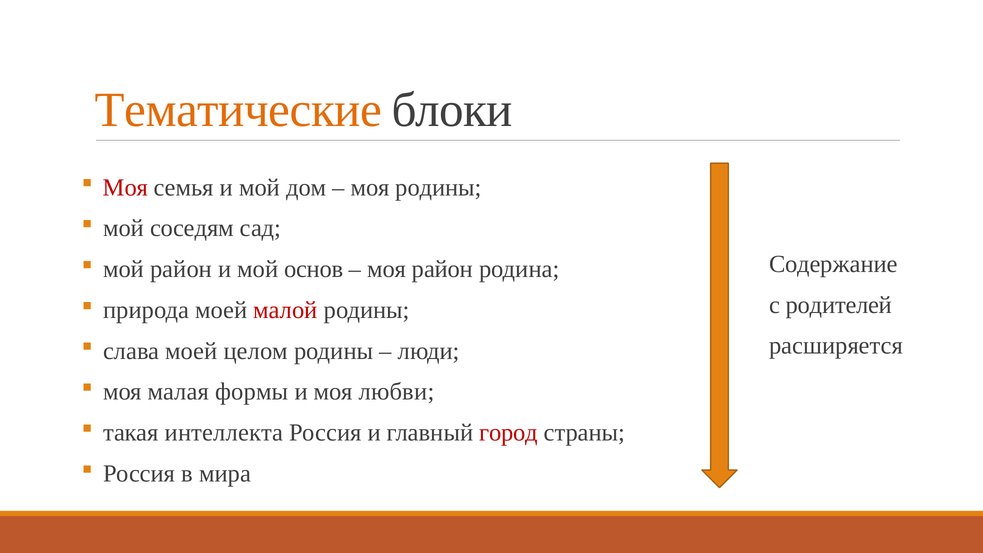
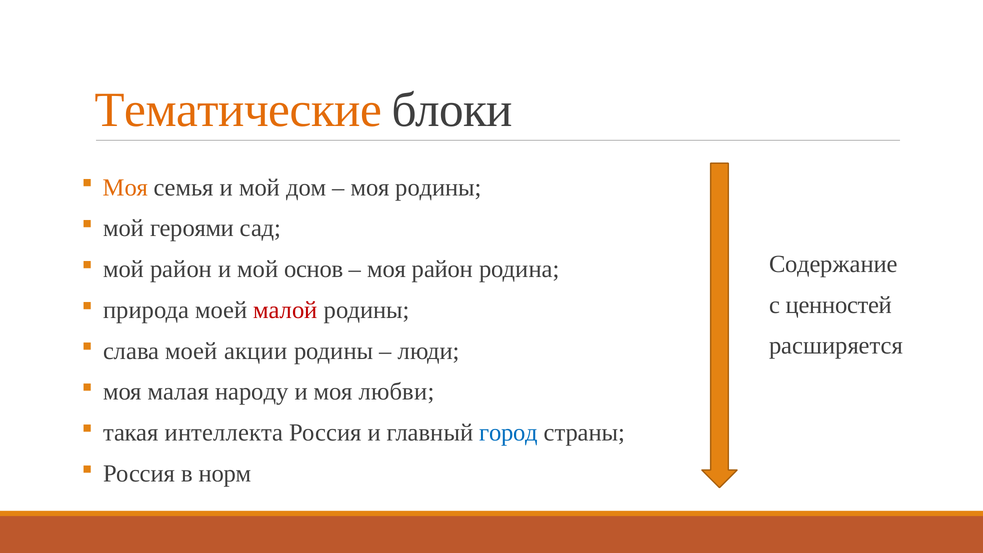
Моя at (125, 187) colour: red -> orange
соседям: соседям -> героями
родителей: родителей -> ценностей
целом: целом -> акции
формы: формы -> народу
город colour: red -> blue
мира: мира -> норм
